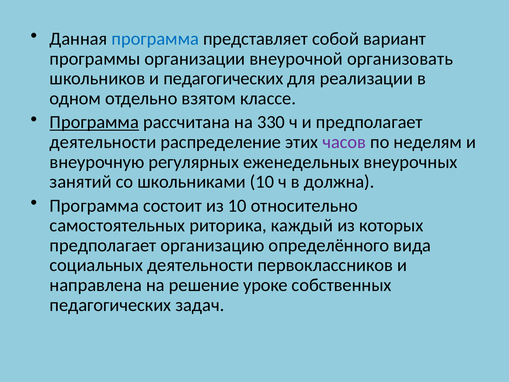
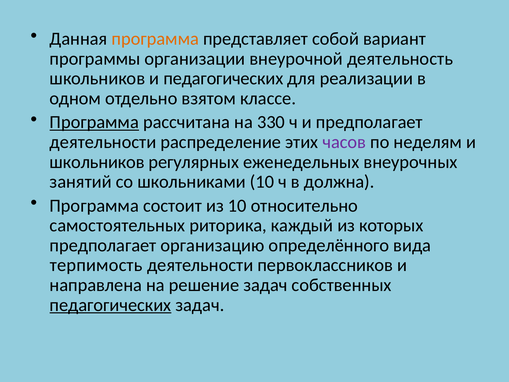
программа at (155, 39) colour: blue -> orange
организовать: организовать -> деятельность
внеурочную at (97, 162): внеурочную -> школьников
социальных: социальных -> терпимость
решение уроке: уроке -> задач
педагогических at (110, 305) underline: none -> present
